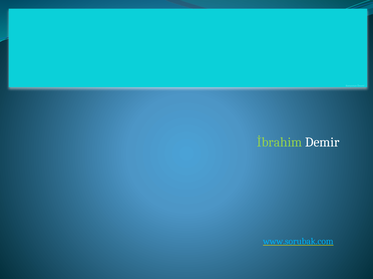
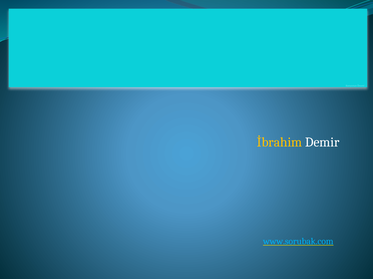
İbrahim colour: light green -> yellow
